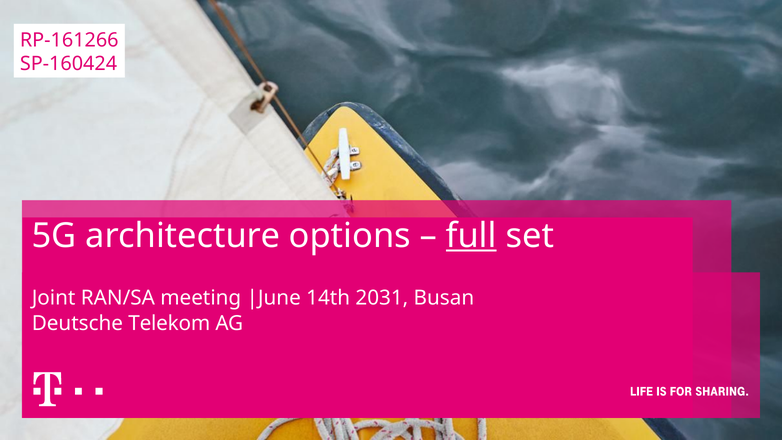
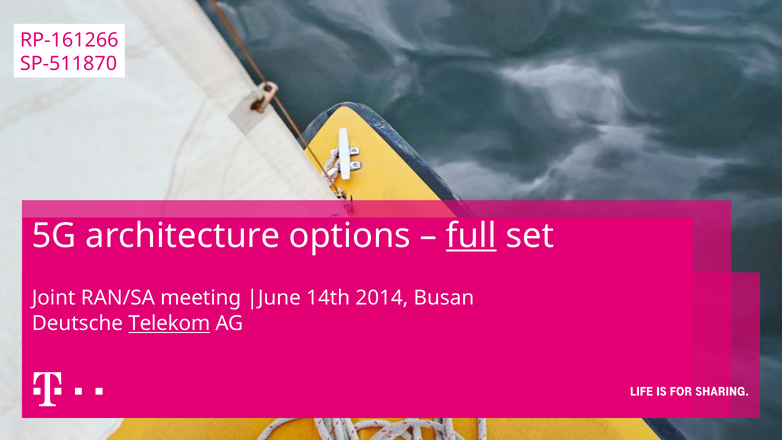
SP-160424: SP-160424 -> SP-511870
2031: 2031 -> 2014
Telekom underline: none -> present
